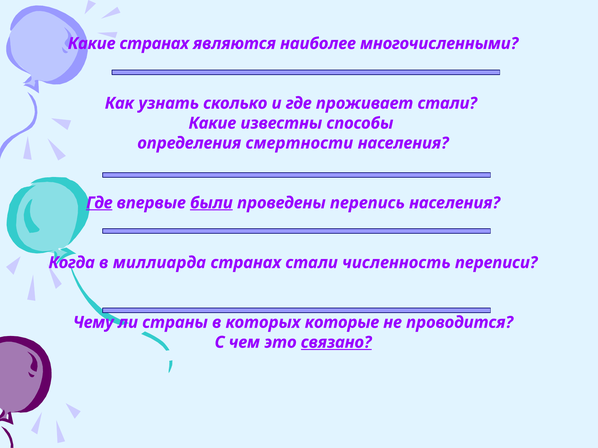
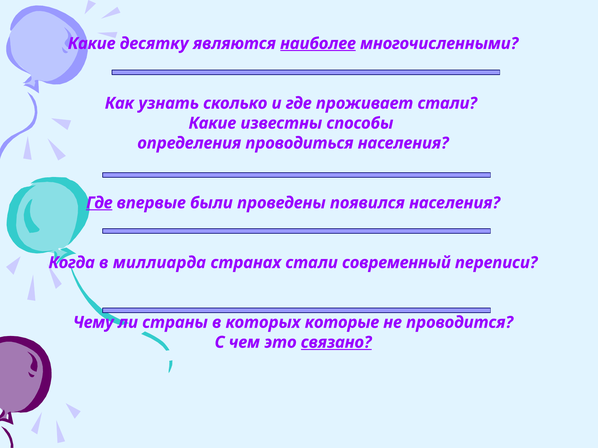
Какие странах: странах -> десятку
наиболее underline: none -> present
смертности: смертности -> проводиться
были underline: present -> none
перепись: перепись -> появился
численность: численность -> современный
